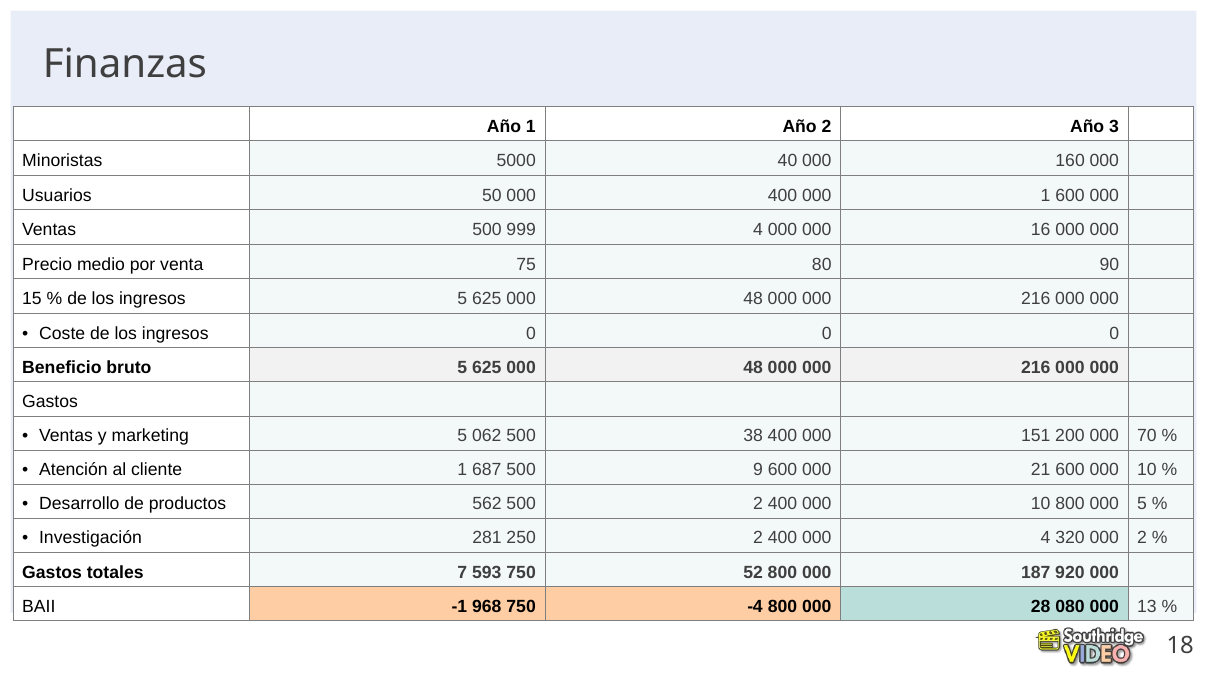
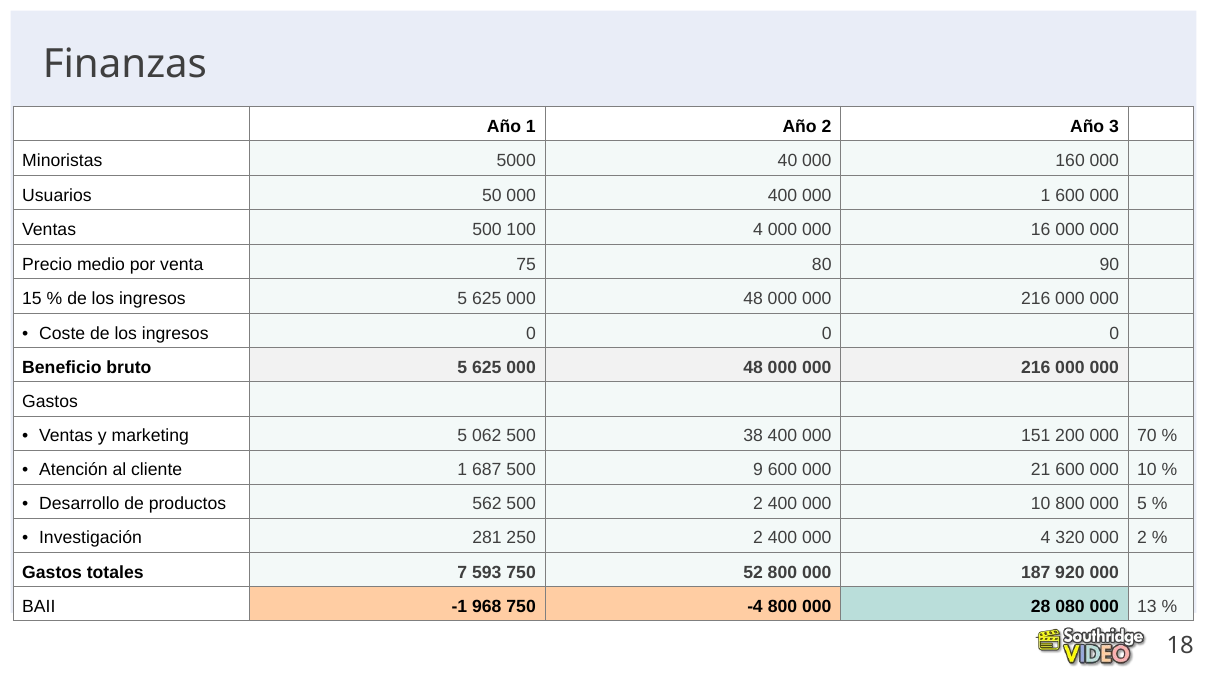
999: 999 -> 100
